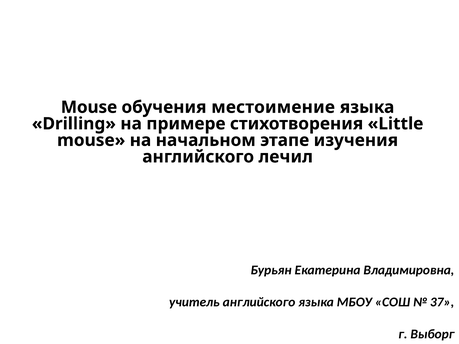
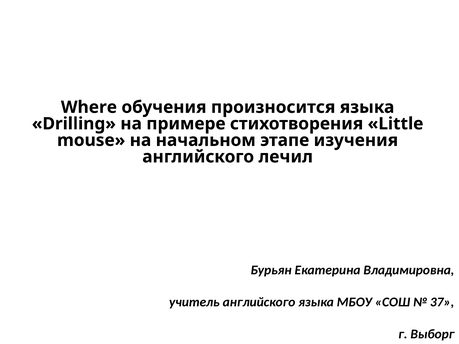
Mouse at (89, 107): Mouse -> Where
местоимение: местоимение -> произносится
